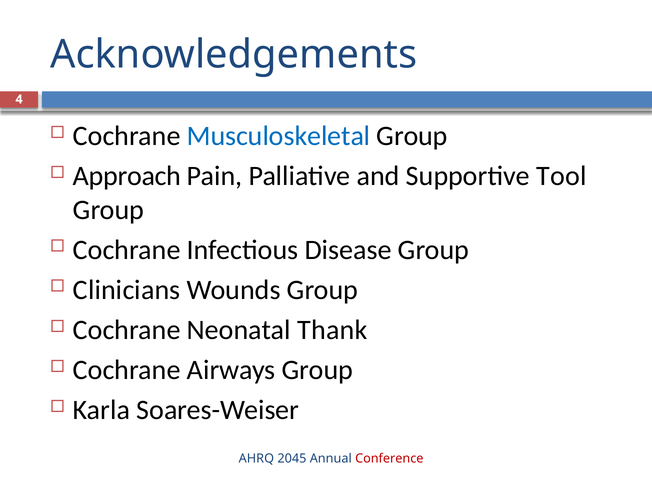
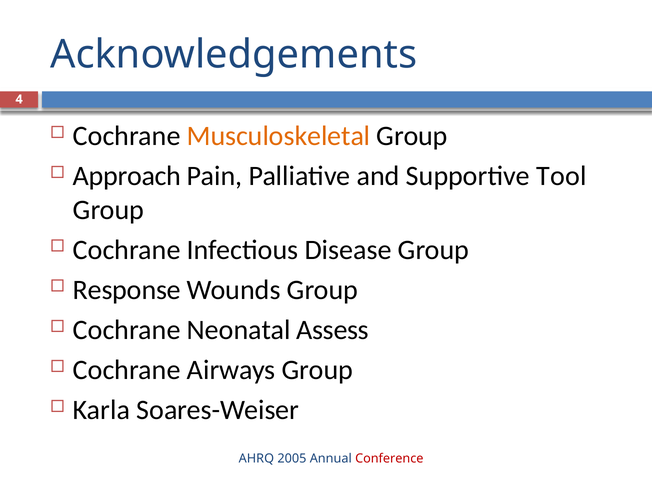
Musculoskeletal colour: blue -> orange
Clinicians: Clinicians -> Response
Thank: Thank -> Assess
2045: 2045 -> 2005
